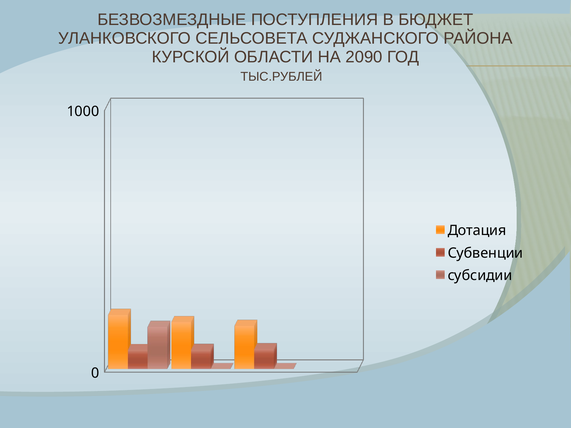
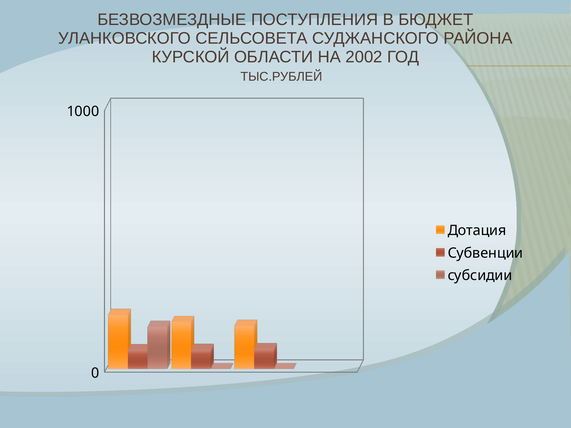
2090: 2090 -> 2002
